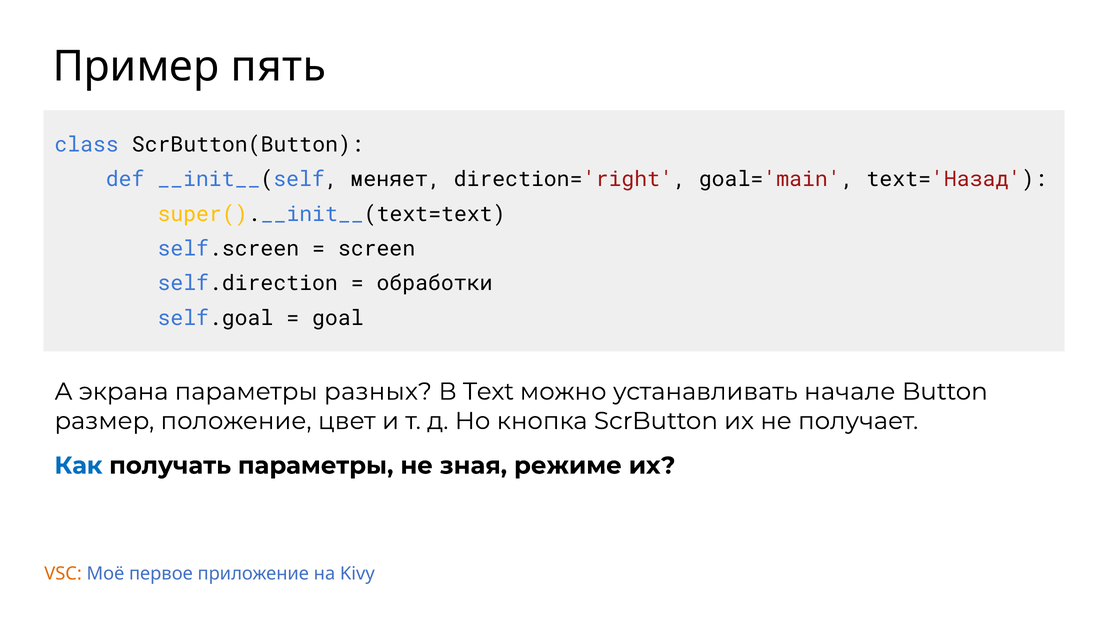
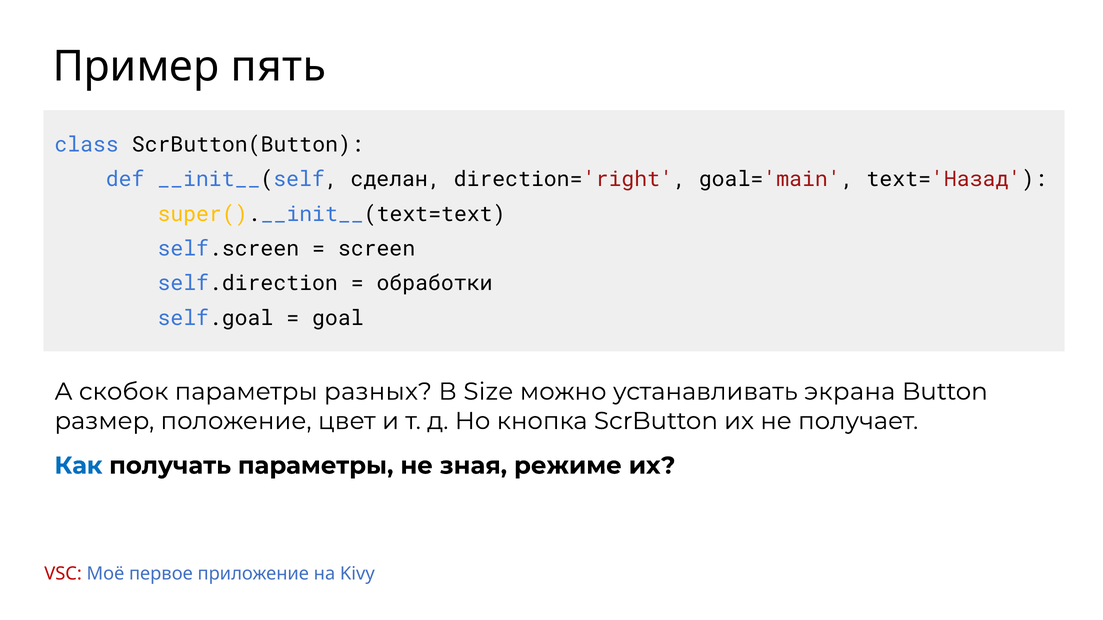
меняет: меняет -> сделан
экрана: экрана -> скобок
Text: Text -> Size
начале: начале -> экрана
VSC colour: orange -> red
